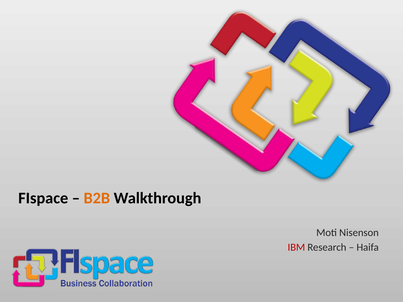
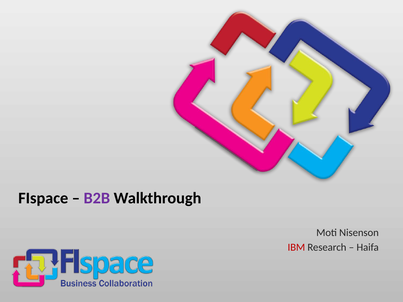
B2B colour: orange -> purple
